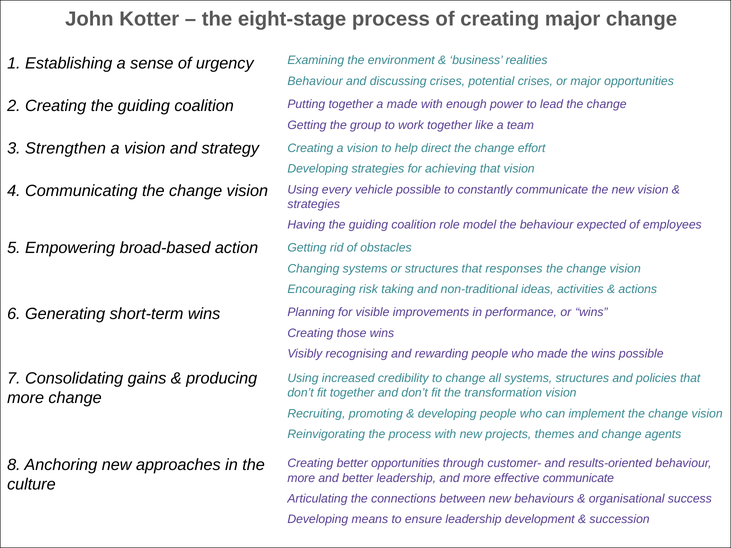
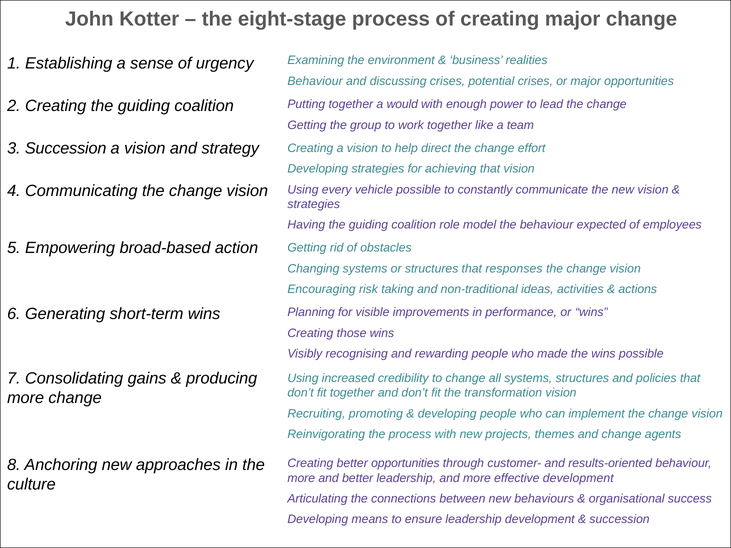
a made: made -> would
3 Strengthen: Strengthen -> Succession
effective communicate: communicate -> development
